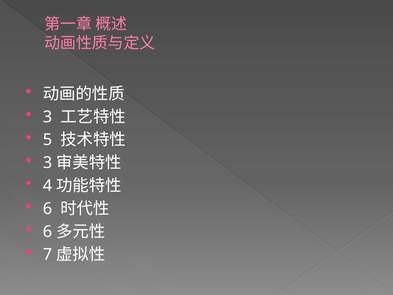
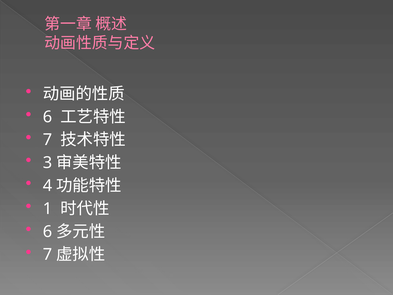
3 at (47, 117): 3 -> 6
5 at (47, 140): 5 -> 7
6 at (47, 208): 6 -> 1
